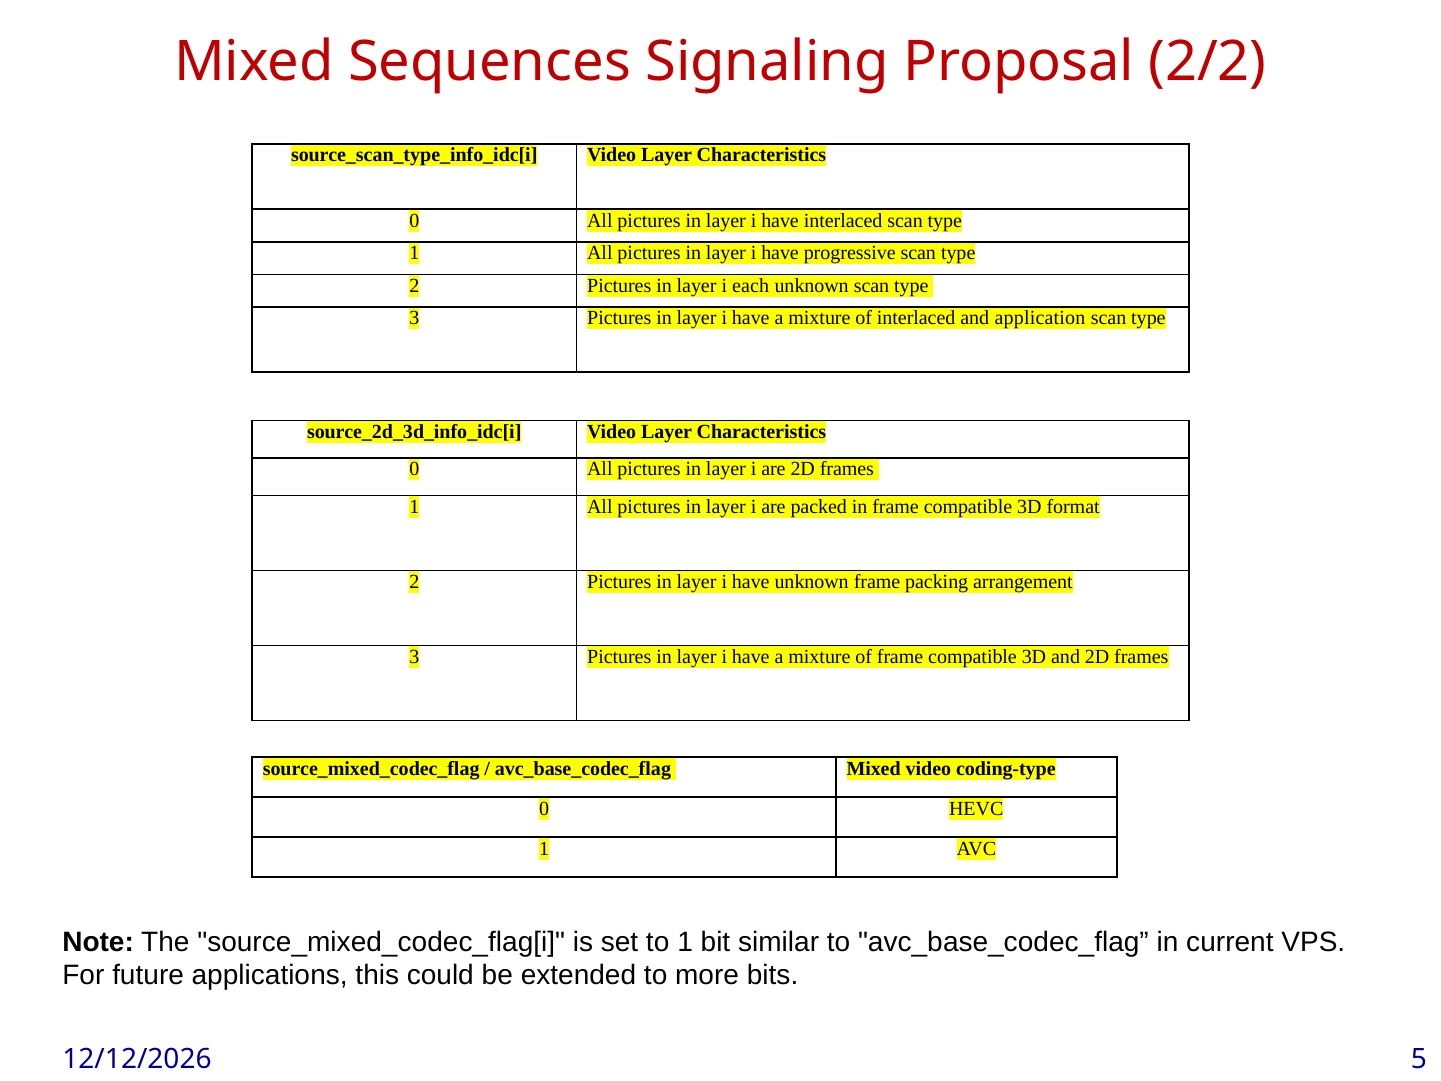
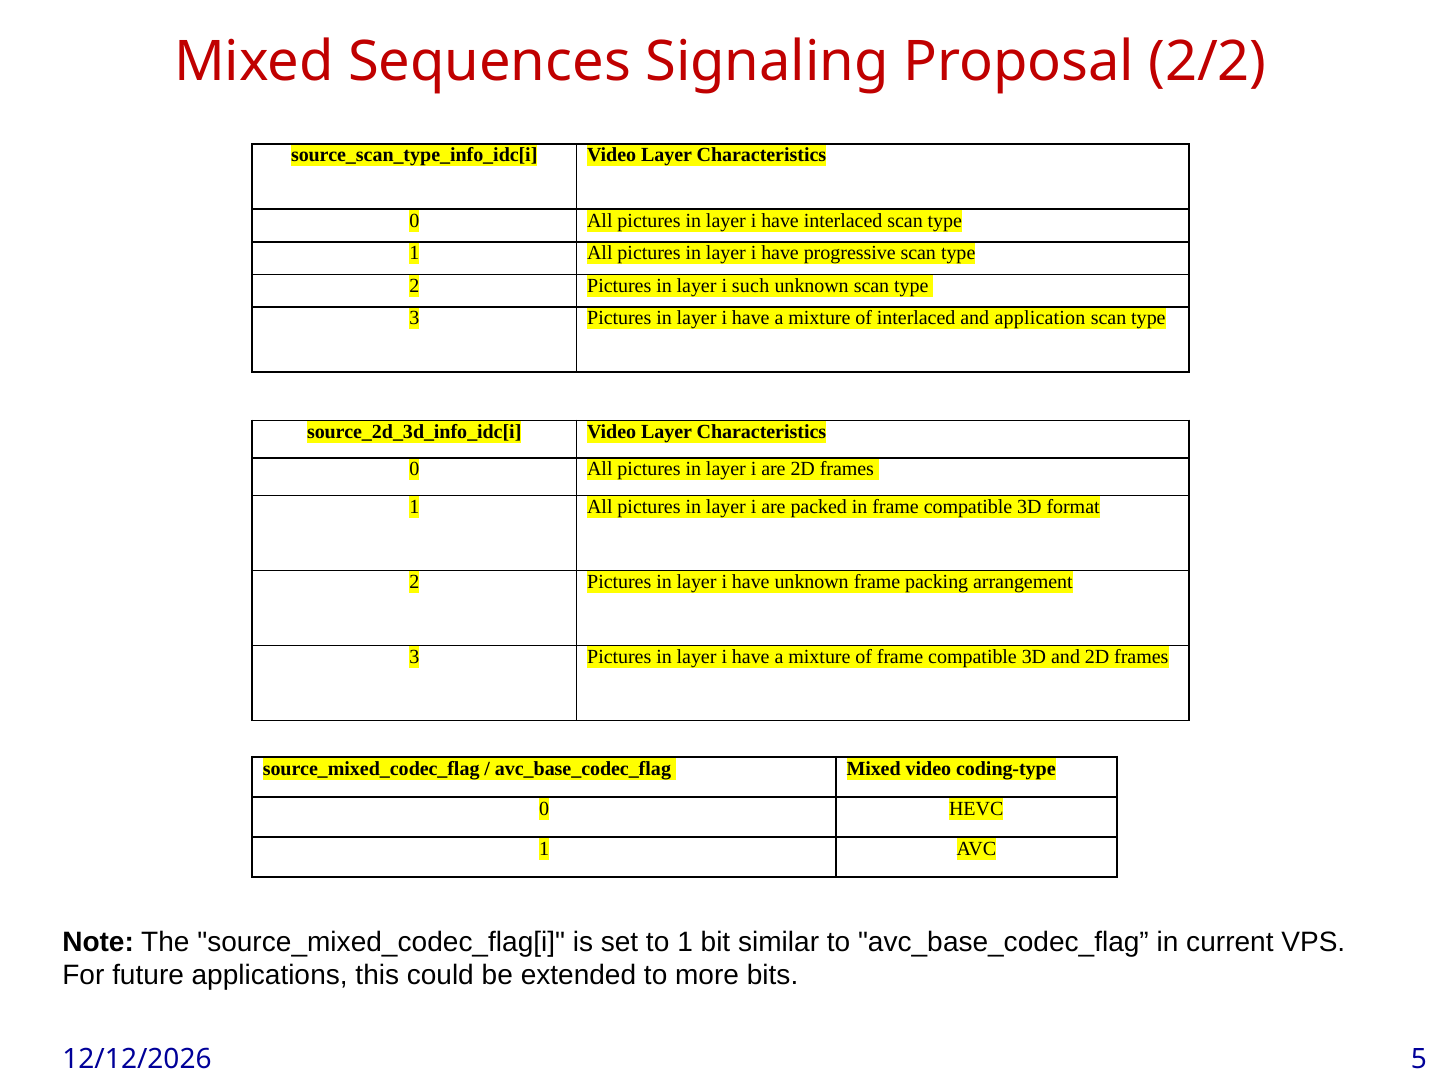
each: each -> such
